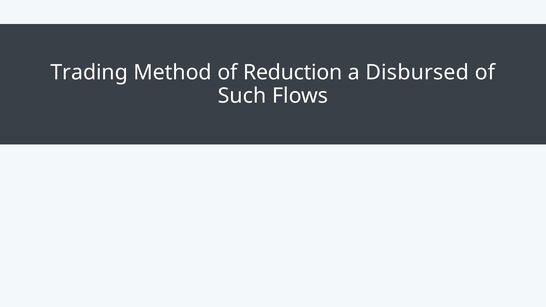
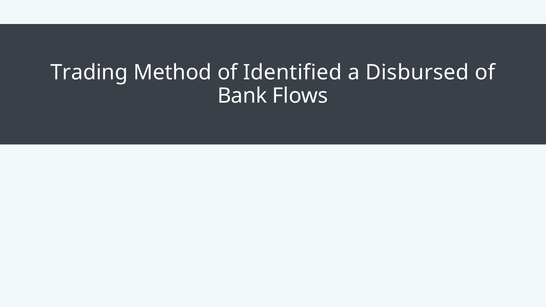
Reduction: Reduction -> Identified
Such: Such -> Bank
